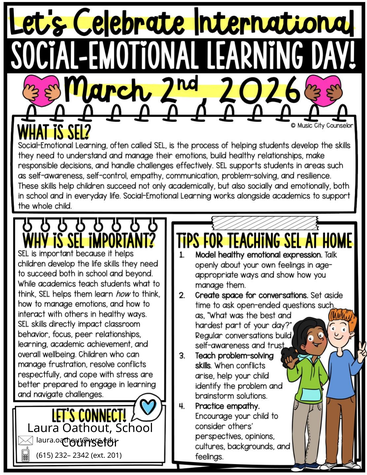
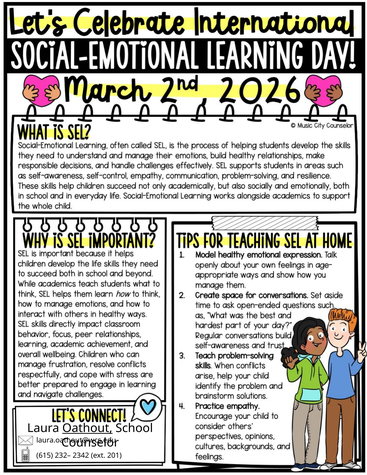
Oathout underline: none -> present
